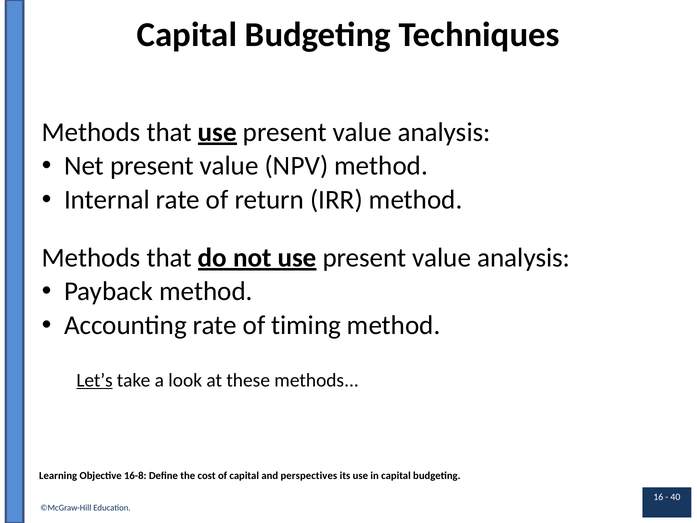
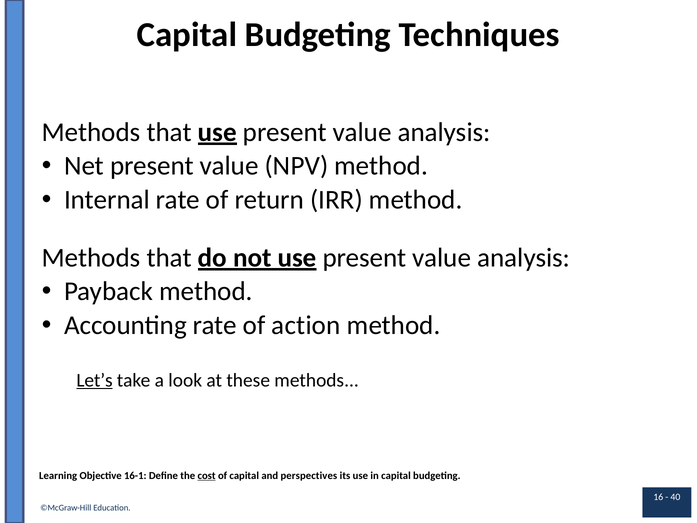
timing: timing -> action
16-8: 16-8 -> 16-1
cost underline: none -> present
